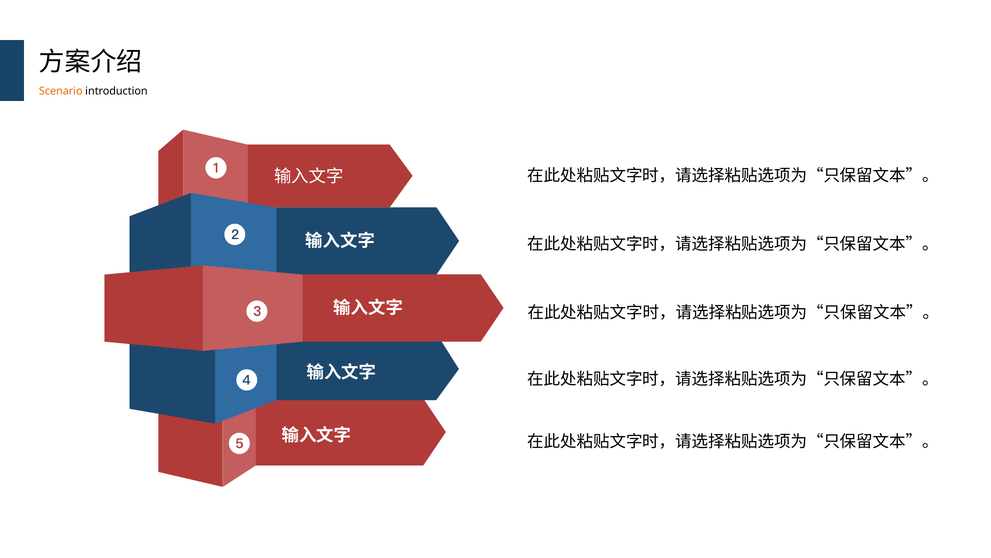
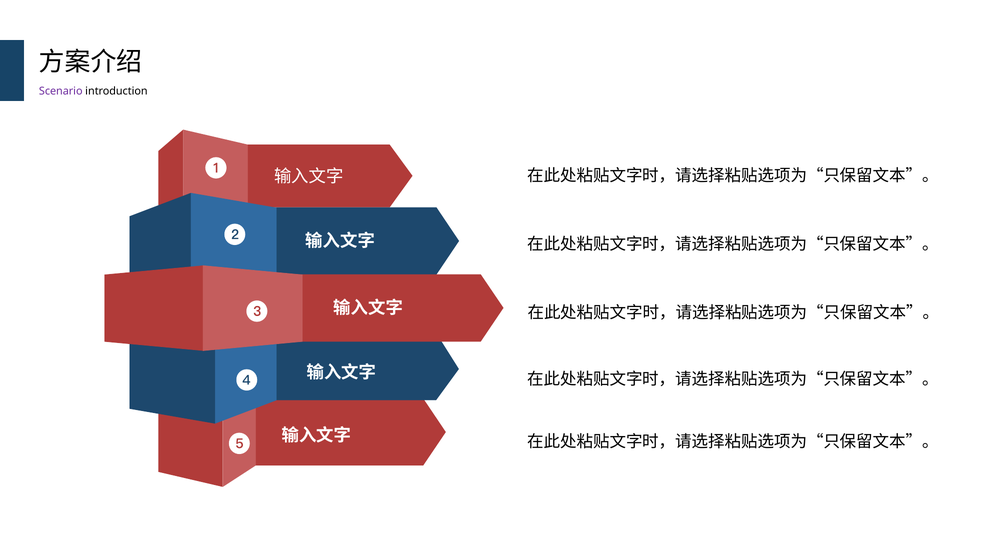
Scenario colour: orange -> purple
